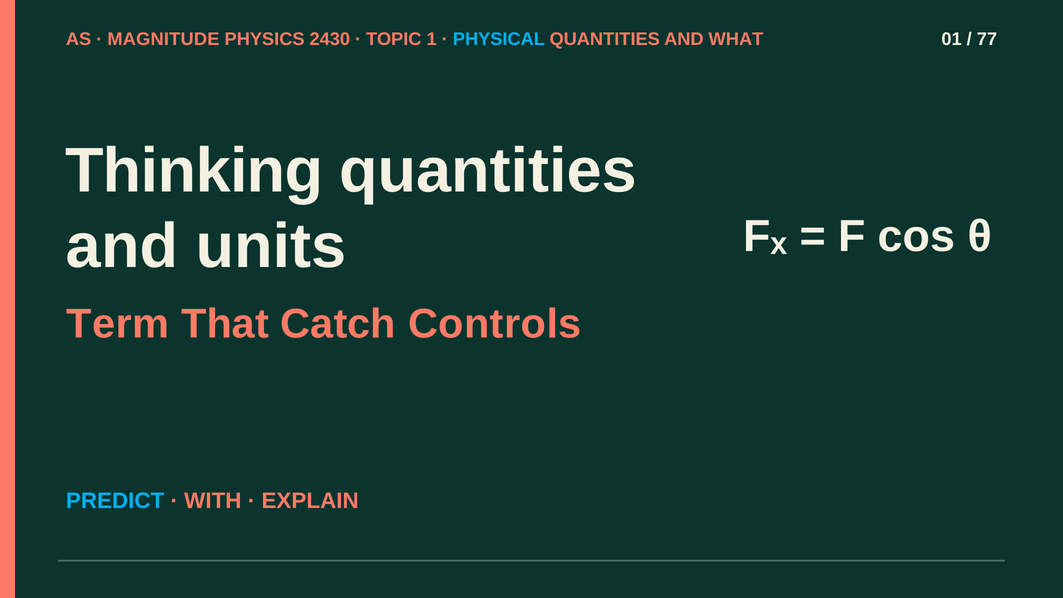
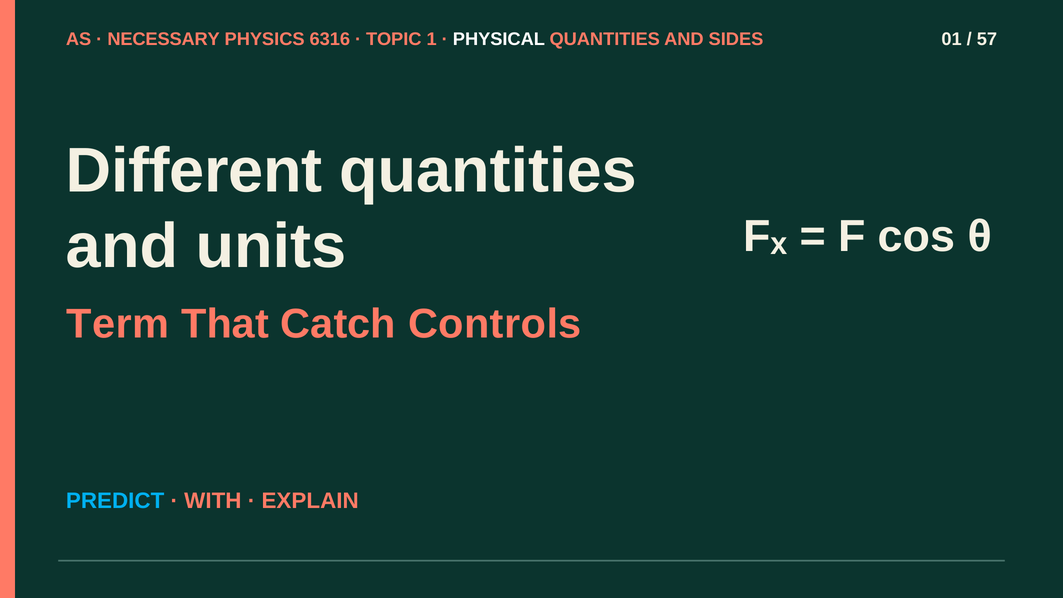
MAGNITUDE: MAGNITUDE -> NECESSARY
2430: 2430 -> 6316
PHYSICAL colour: light blue -> white
WHAT: WHAT -> SIDES
77: 77 -> 57
Thinking: Thinking -> Different
